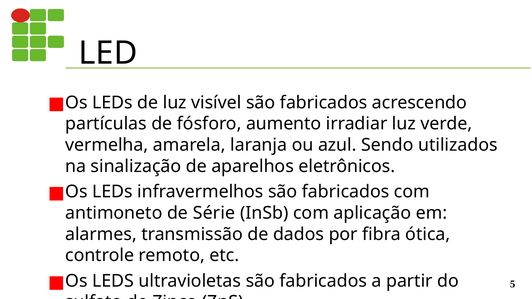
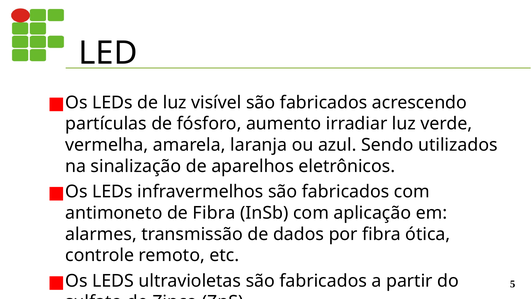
de Série: Série -> Fibra
